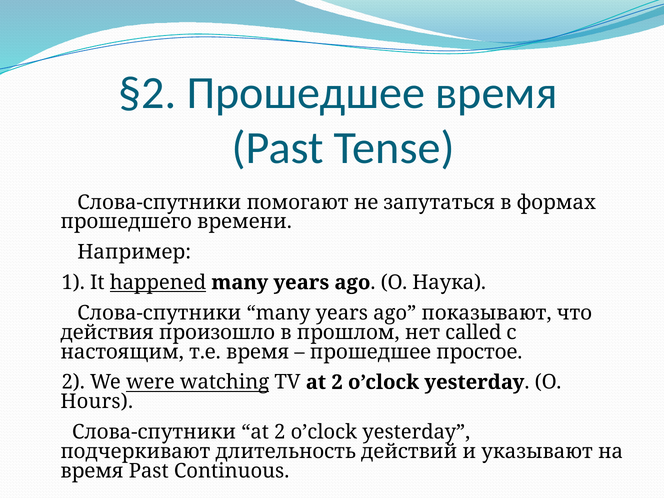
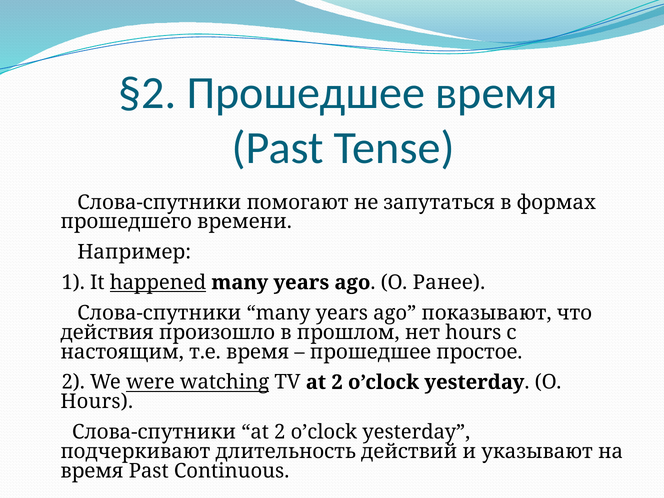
Наука: Наука -> Ранее
нет called: called -> hours
